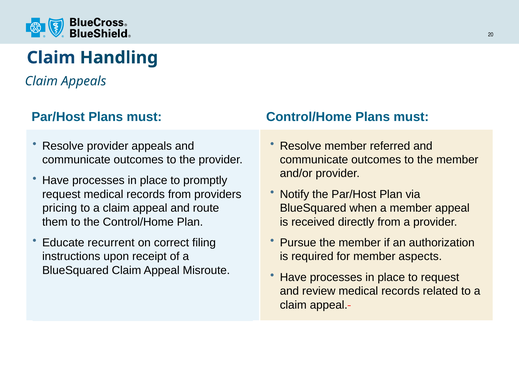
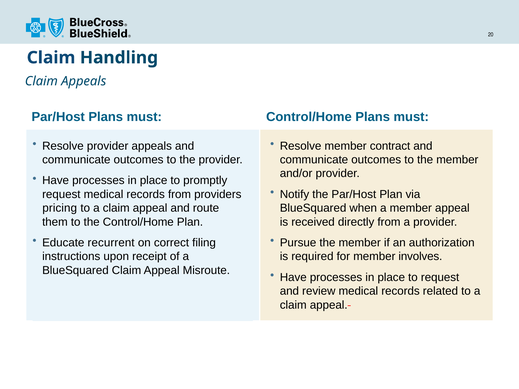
referred: referred -> contract
aspects: aspects -> involves
